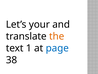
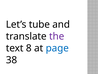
your: your -> tube
the colour: orange -> purple
1: 1 -> 8
